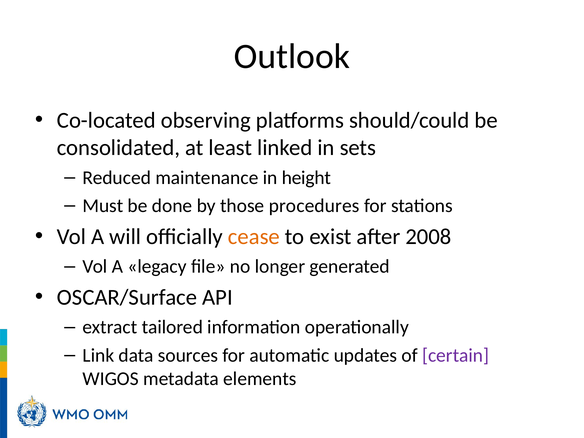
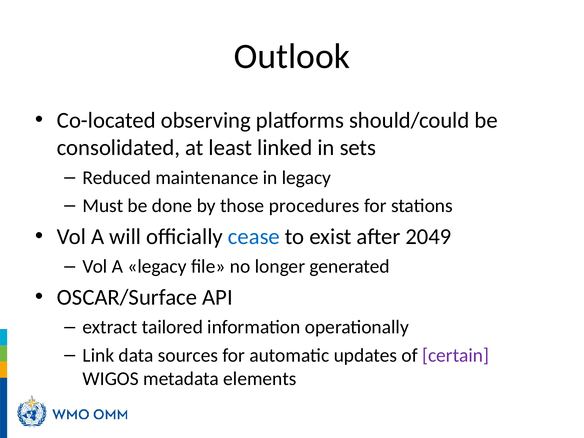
in height: height -> legacy
cease colour: orange -> blue
2008: 2008 -> 2049
